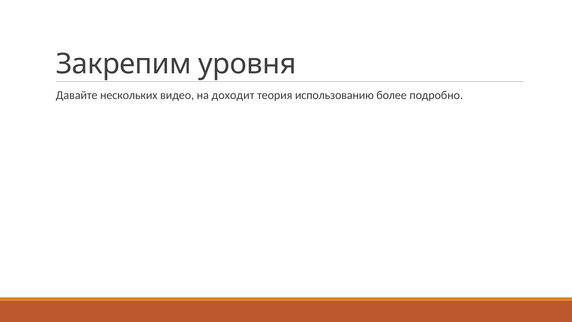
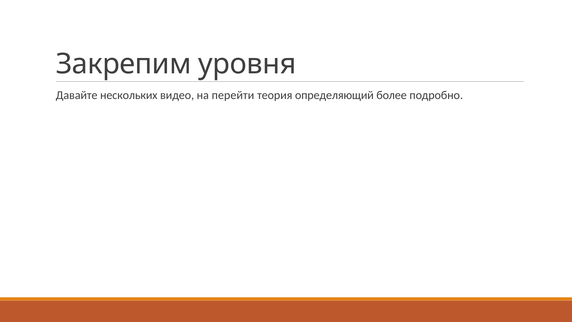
доходит: доходит -> перейти
использованию: использованию -> определяющий
